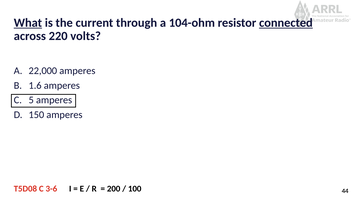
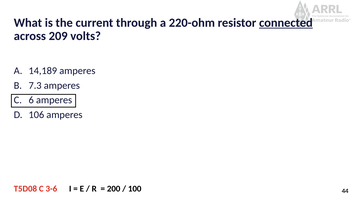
What underline: present -> none
104-ohm: 104-ohm -> 220-ohm
220: 220 -> 209
22,000: 22,000 -> 14,189
1.6: 1.6 -> 7.3
5: 5 -> 6
150: 150 -> 106
